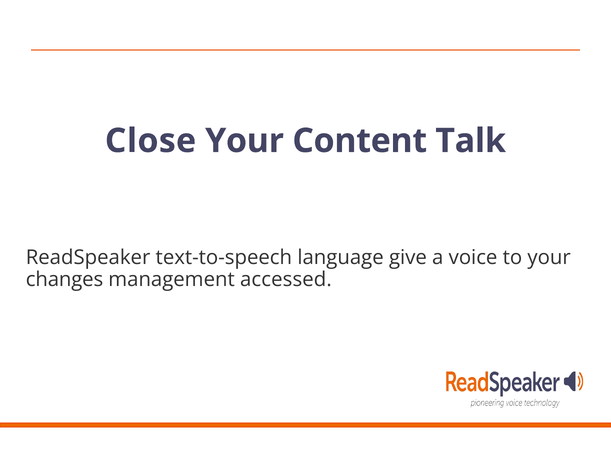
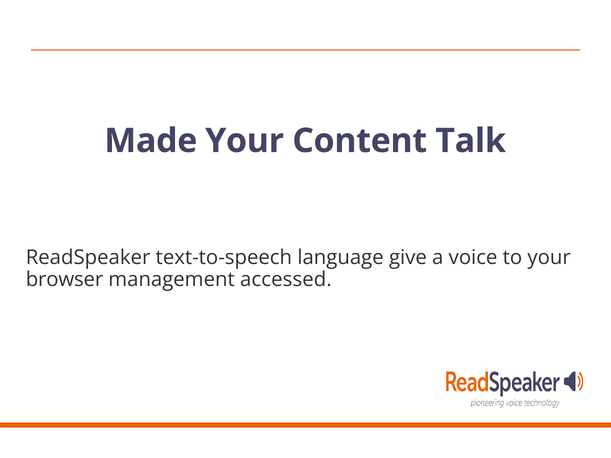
Close: Close -> Made
changes: changes -> browser
